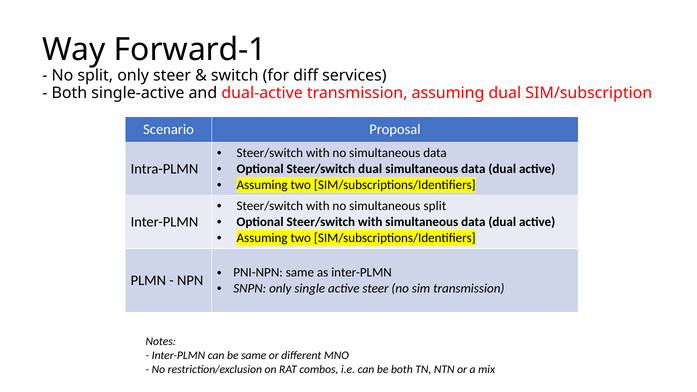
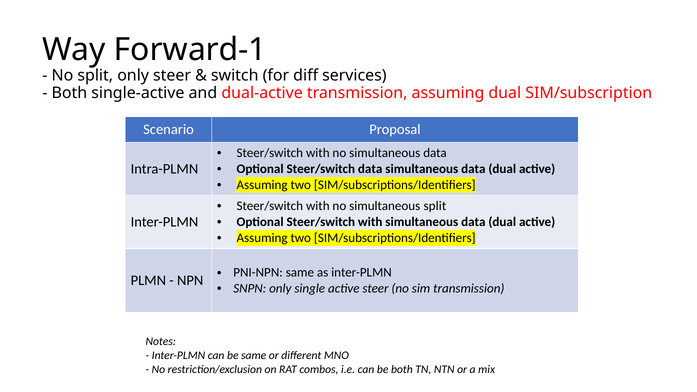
Steer/switch dual: dual -> data
